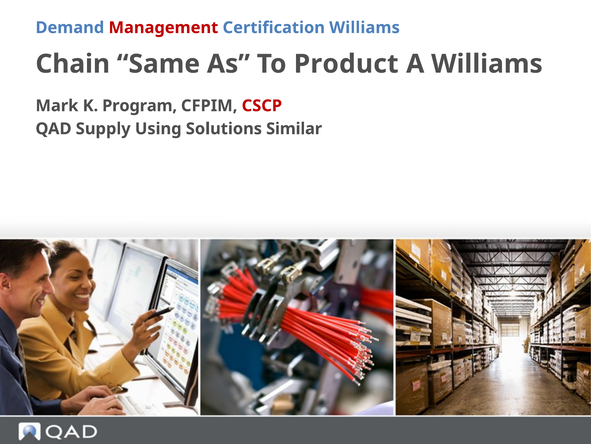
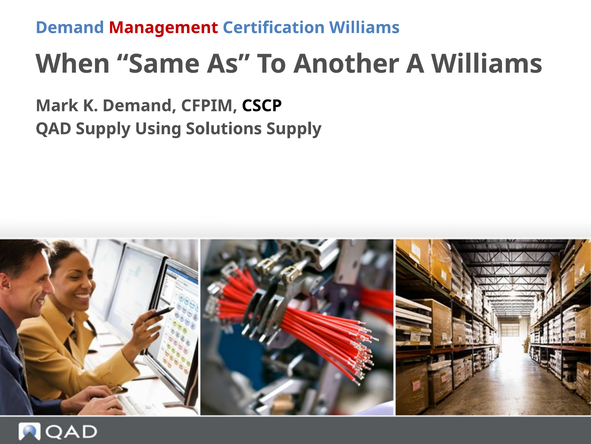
Chain: Chain -> When
Product: Product -> Another
K Program: Program -> Demand
CSCP colour: red -> black
Solutions Similar: Similar -> Supply
